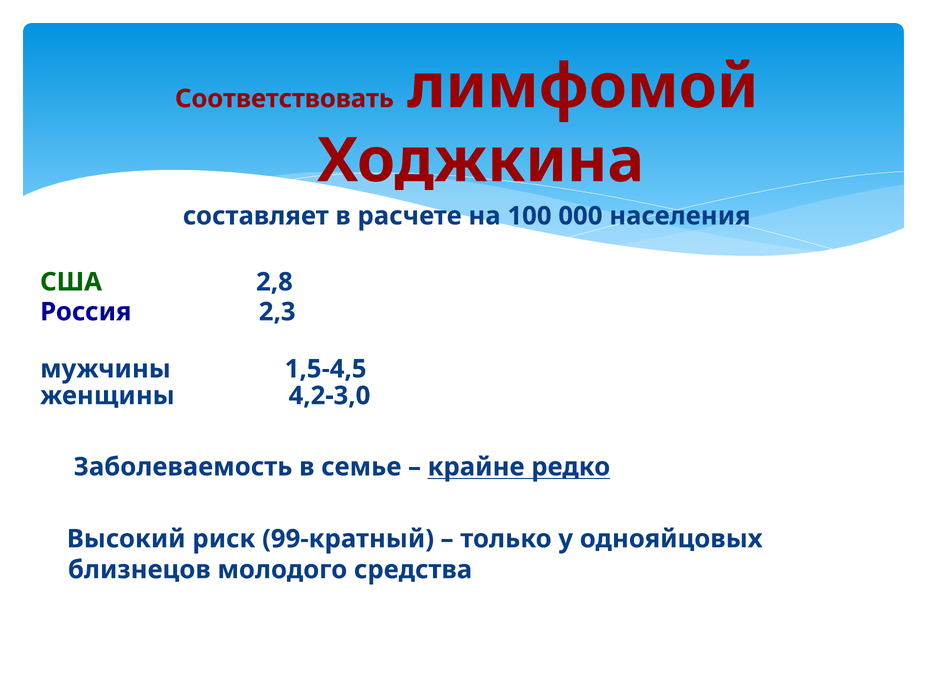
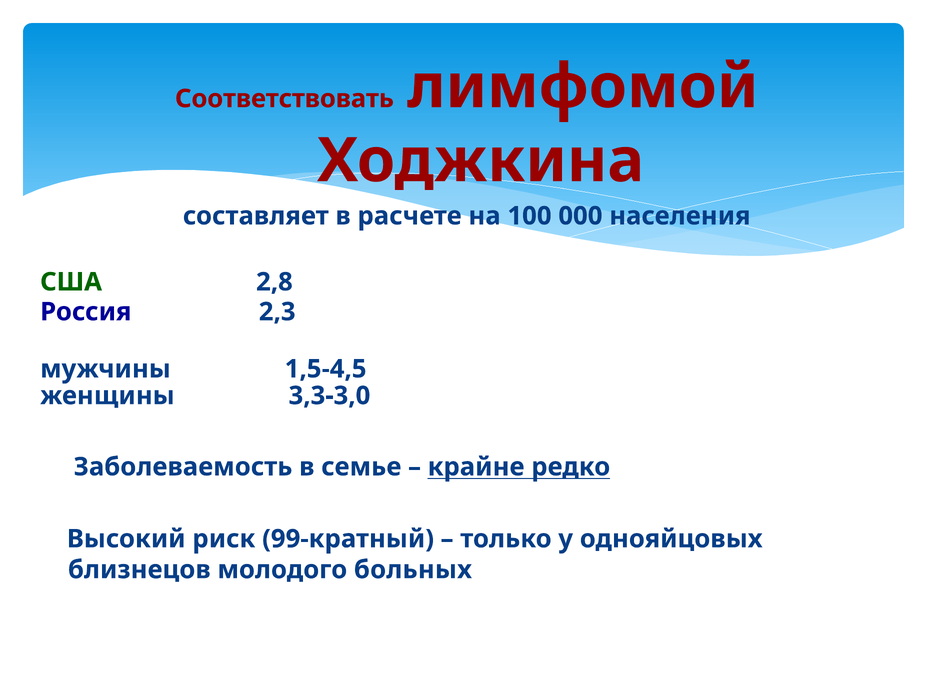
4,2-3,0: 4,2-3,0 -> 3,3-3,0
средства: средства -> больных
